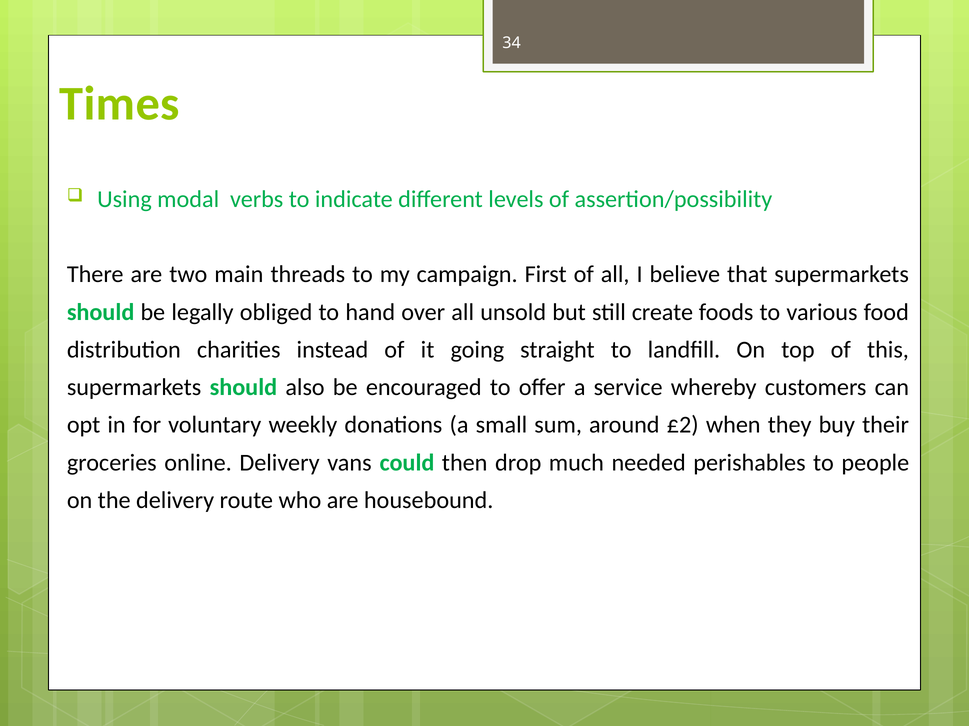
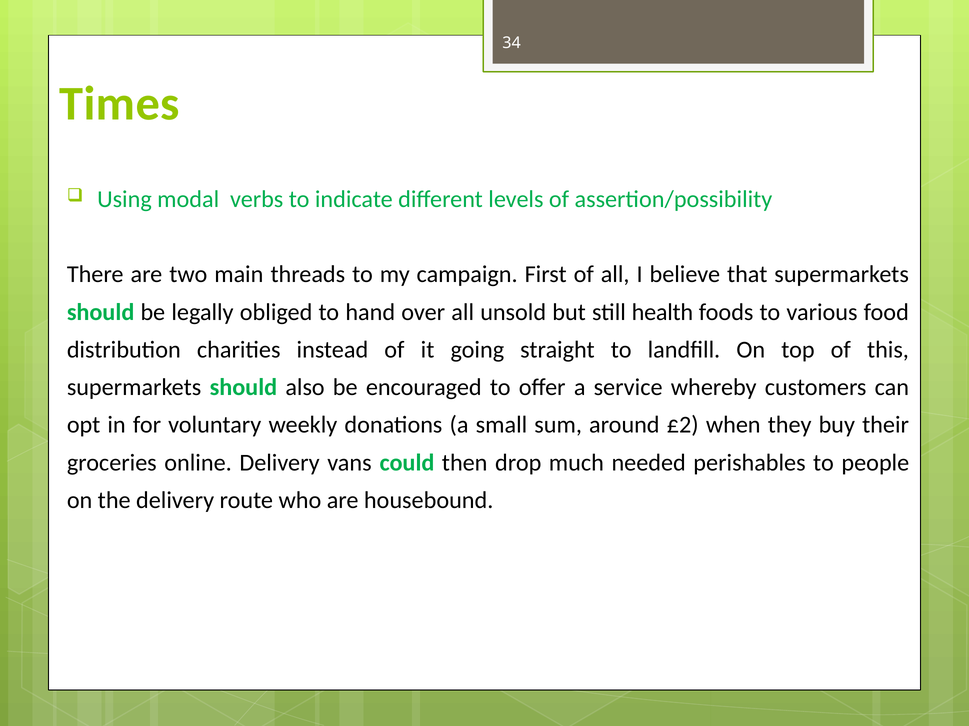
create: create -> health
